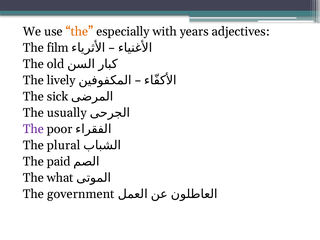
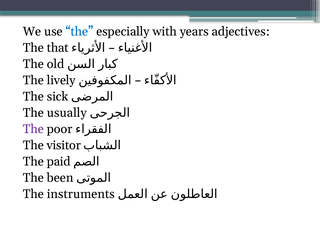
the at (79, 32) colour: orange -> blue
film: film -> that
plural: plural -> visitor
what: what -> been
government: government -> instruments
